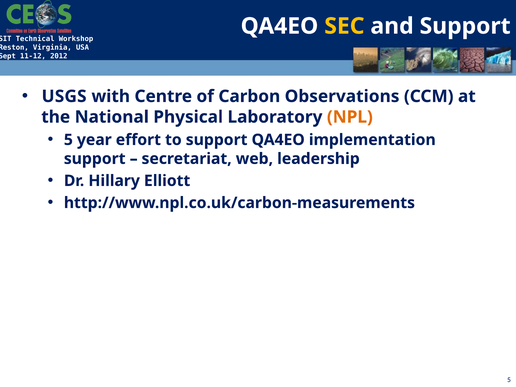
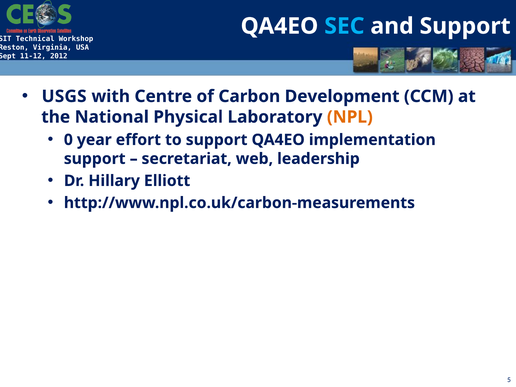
SEC colour: yellow -> light blue
Observations: Observations -> Development
5 at (68, 140): 5 -> 0
